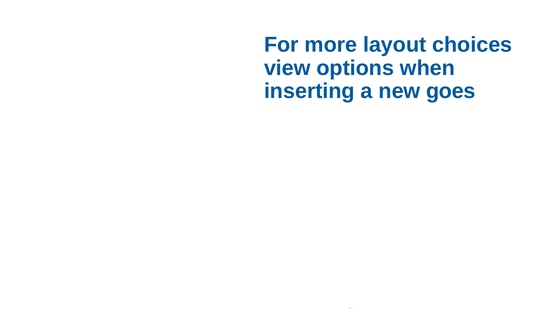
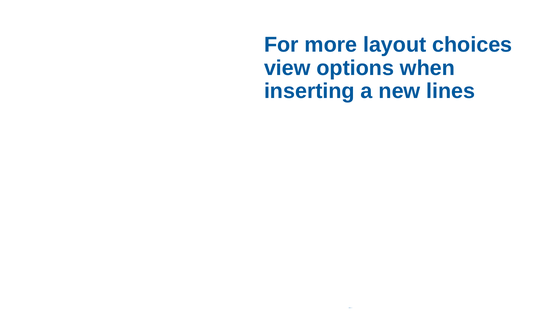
goes: goes -> lines
